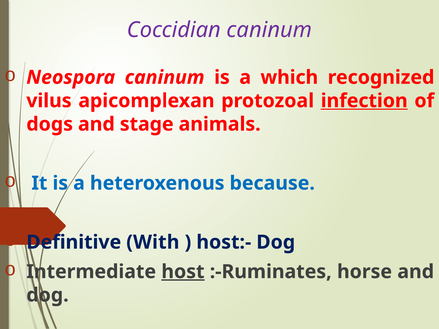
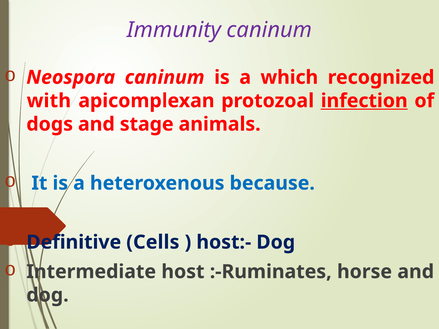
Coccidian: Coccidian -> Immunity
vilus: vilus -> with
With: With -> Cells
host underline: present -> none
